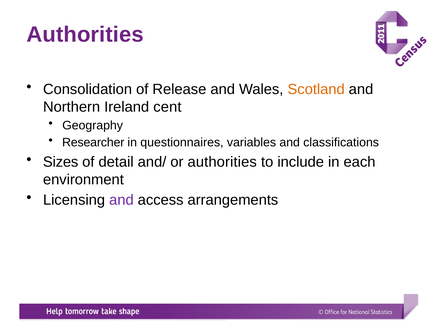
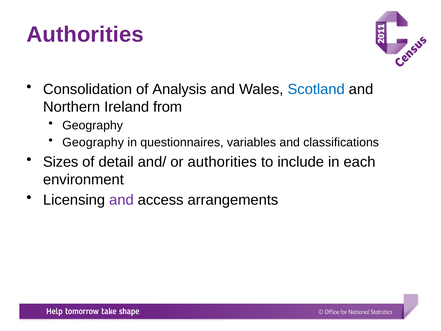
Release: Release -> Analysis
Scotland colour: orange -> blue
cent: cent -> from
Researcher at (93, 142): Researcher -> Geography
